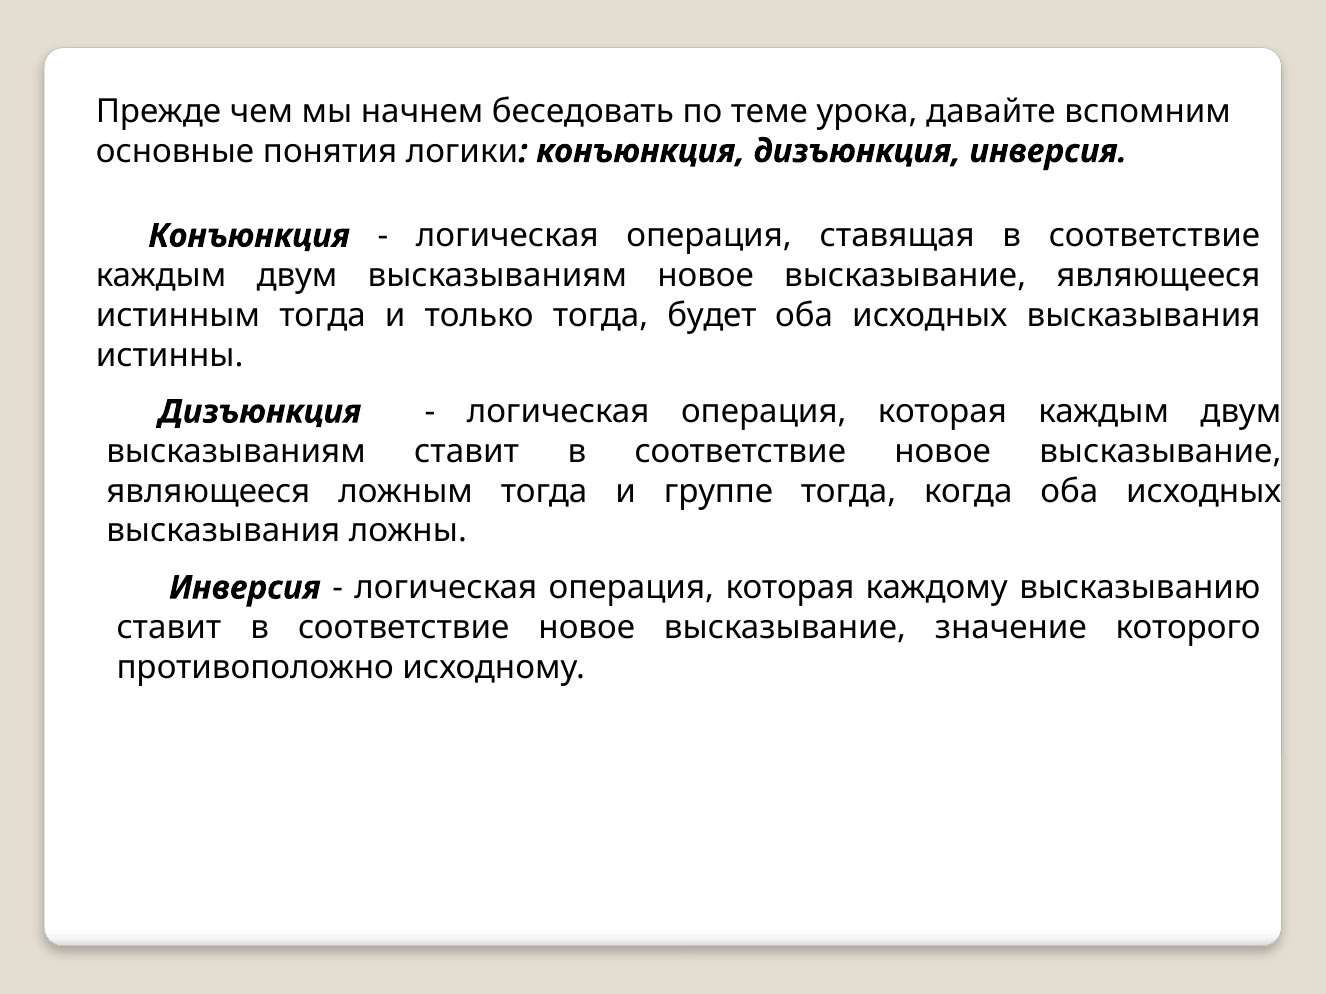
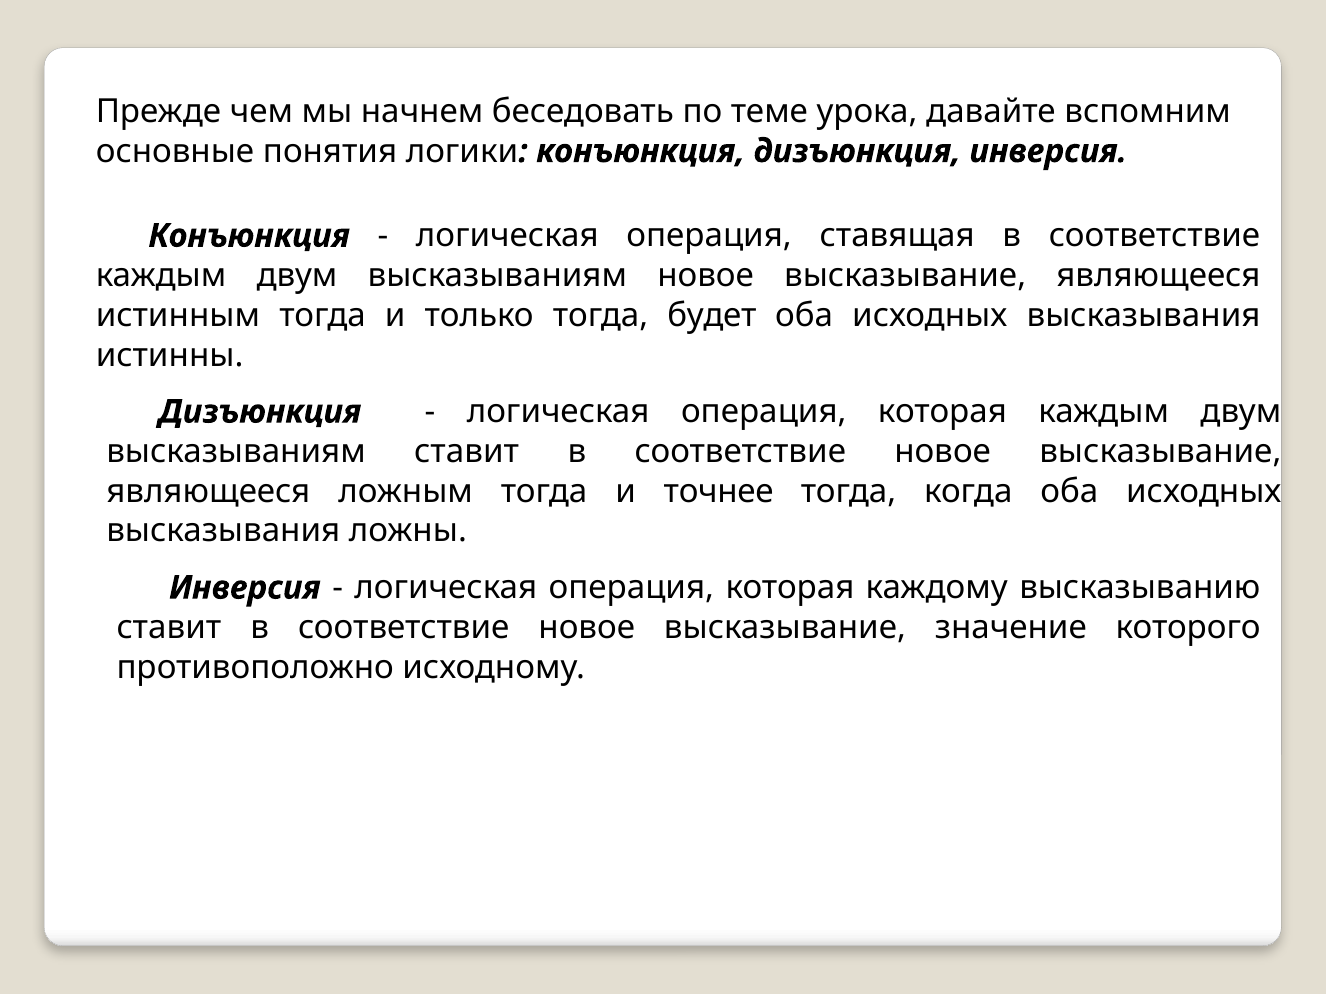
группе: группе -> точнее
